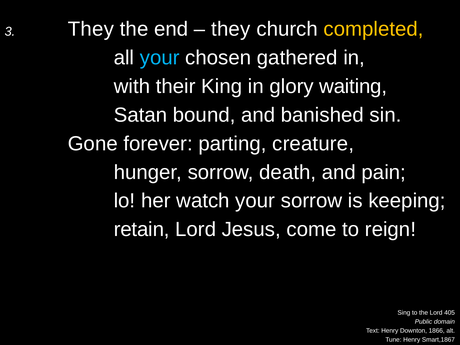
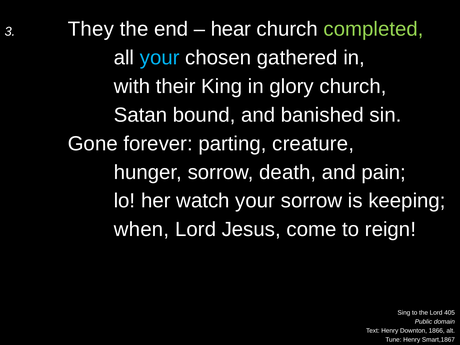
they at (231, 29): they -> hear
completed colour: yellow -> light green
glory waiting: waiting -> church
retain: retain -> when
